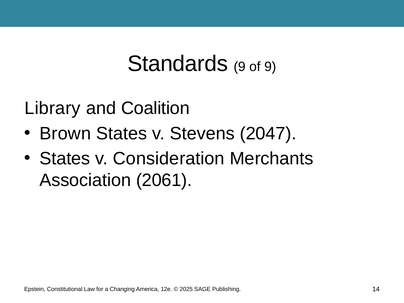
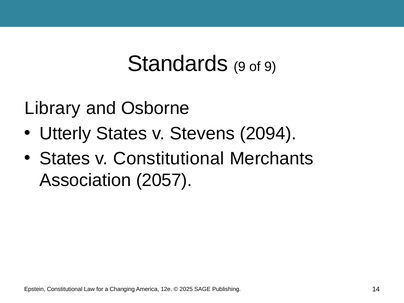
Coalition: Coalition -> Osborne
Brown: Brown -> Utterly
2047: 2047 -> 2094
v Consideration: Consideration -> Constitutional
2061: 2061 -> 2057
